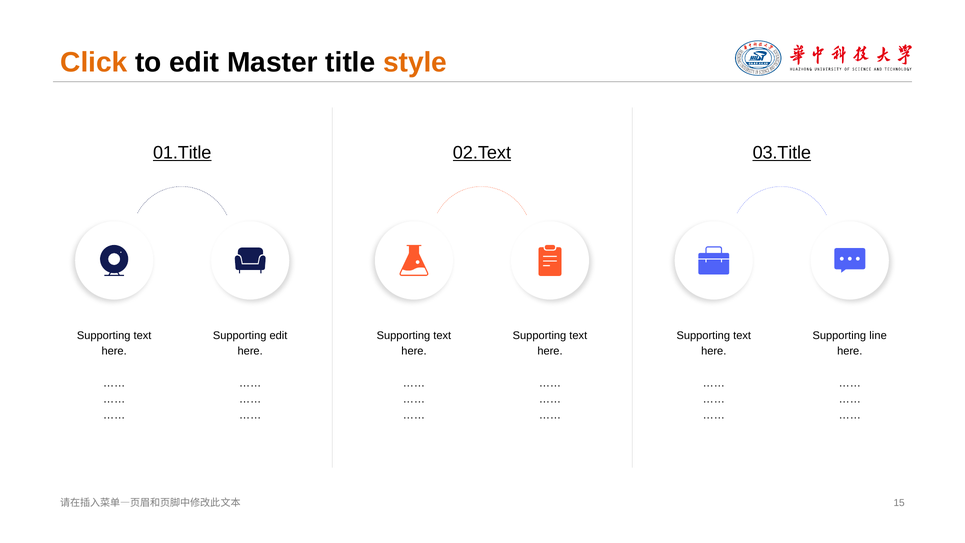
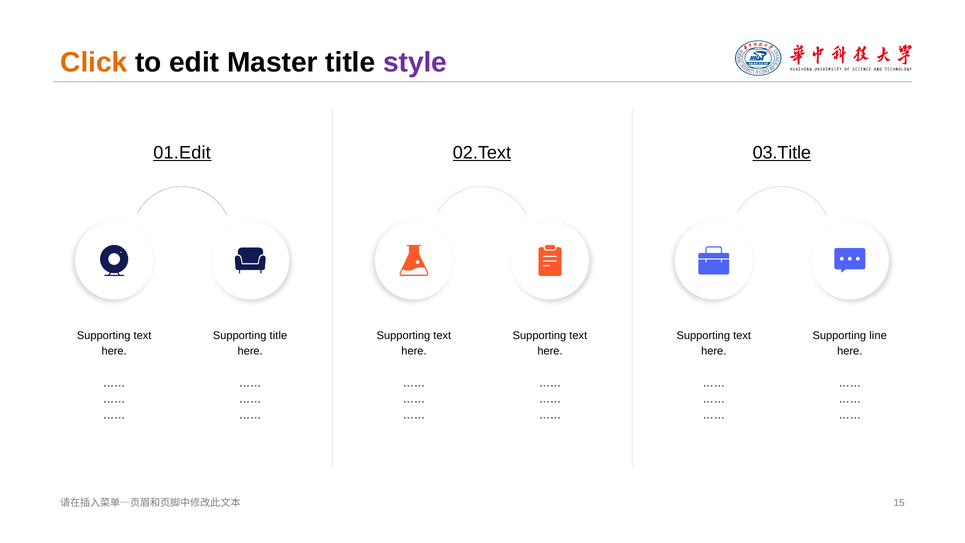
style colour: orange -> purple
01.Title: 01.Title -> 01.Edit
Supporting edit: edit -> title
